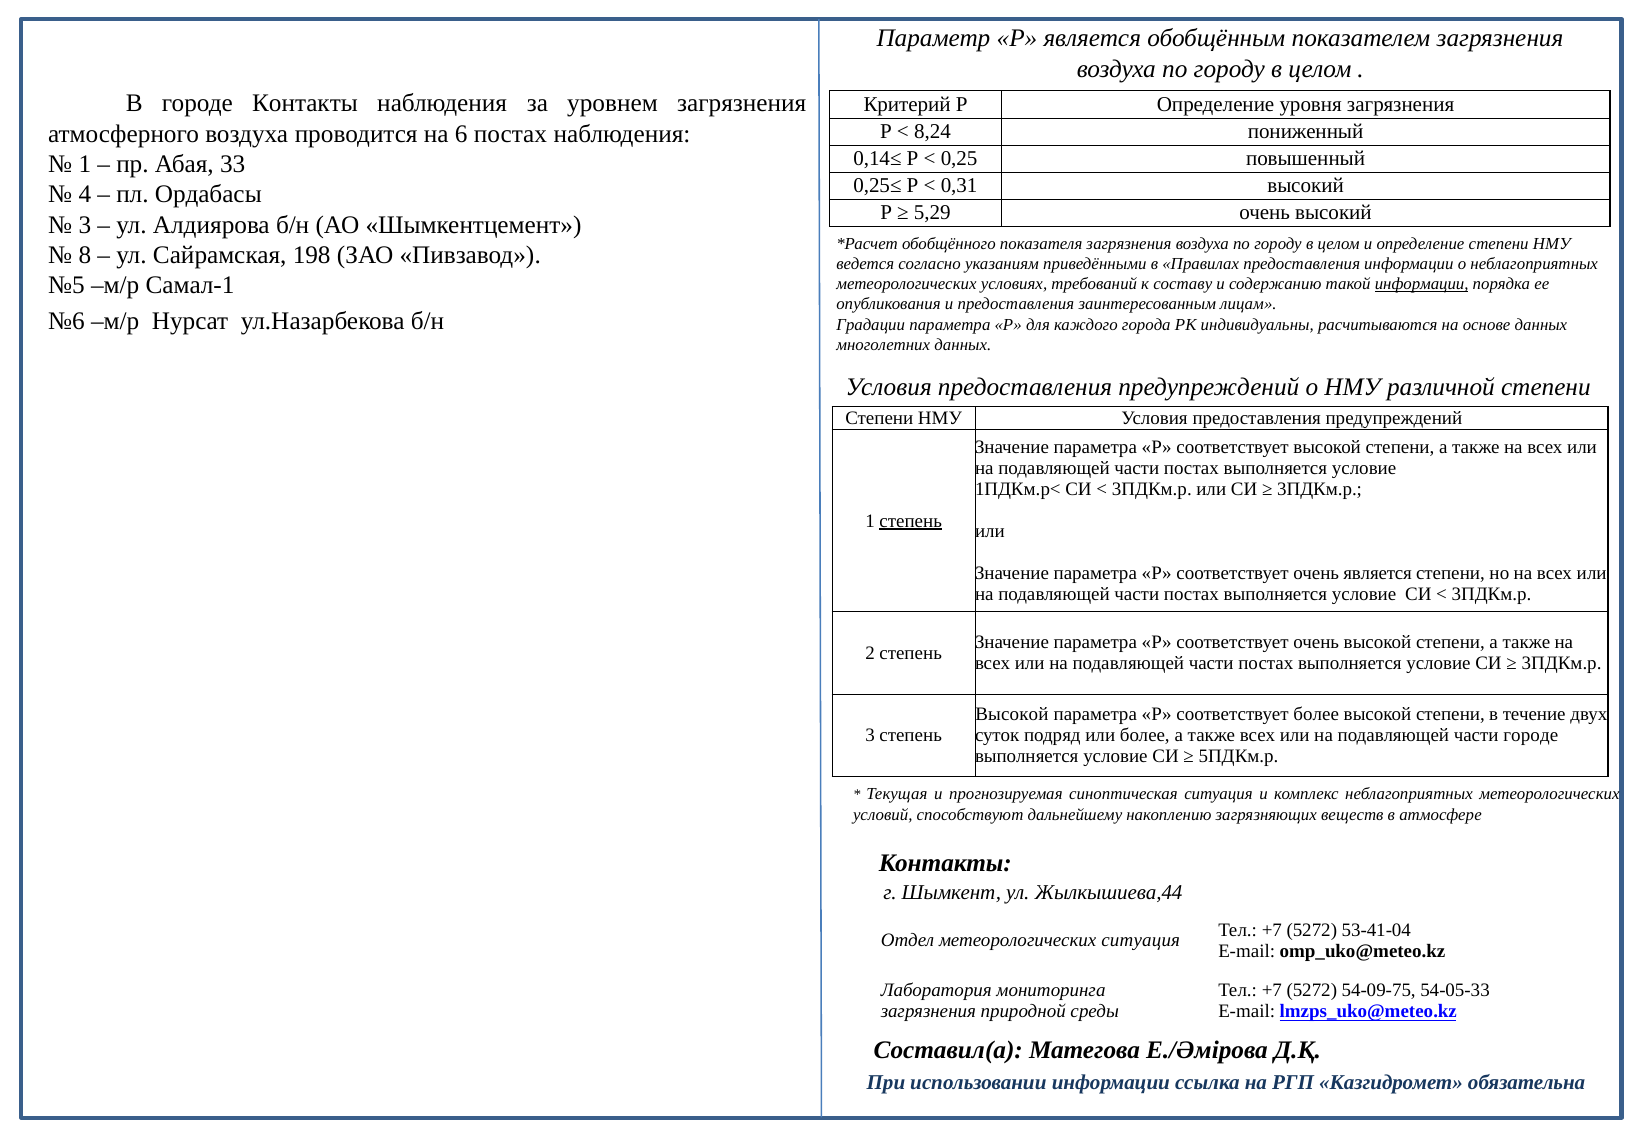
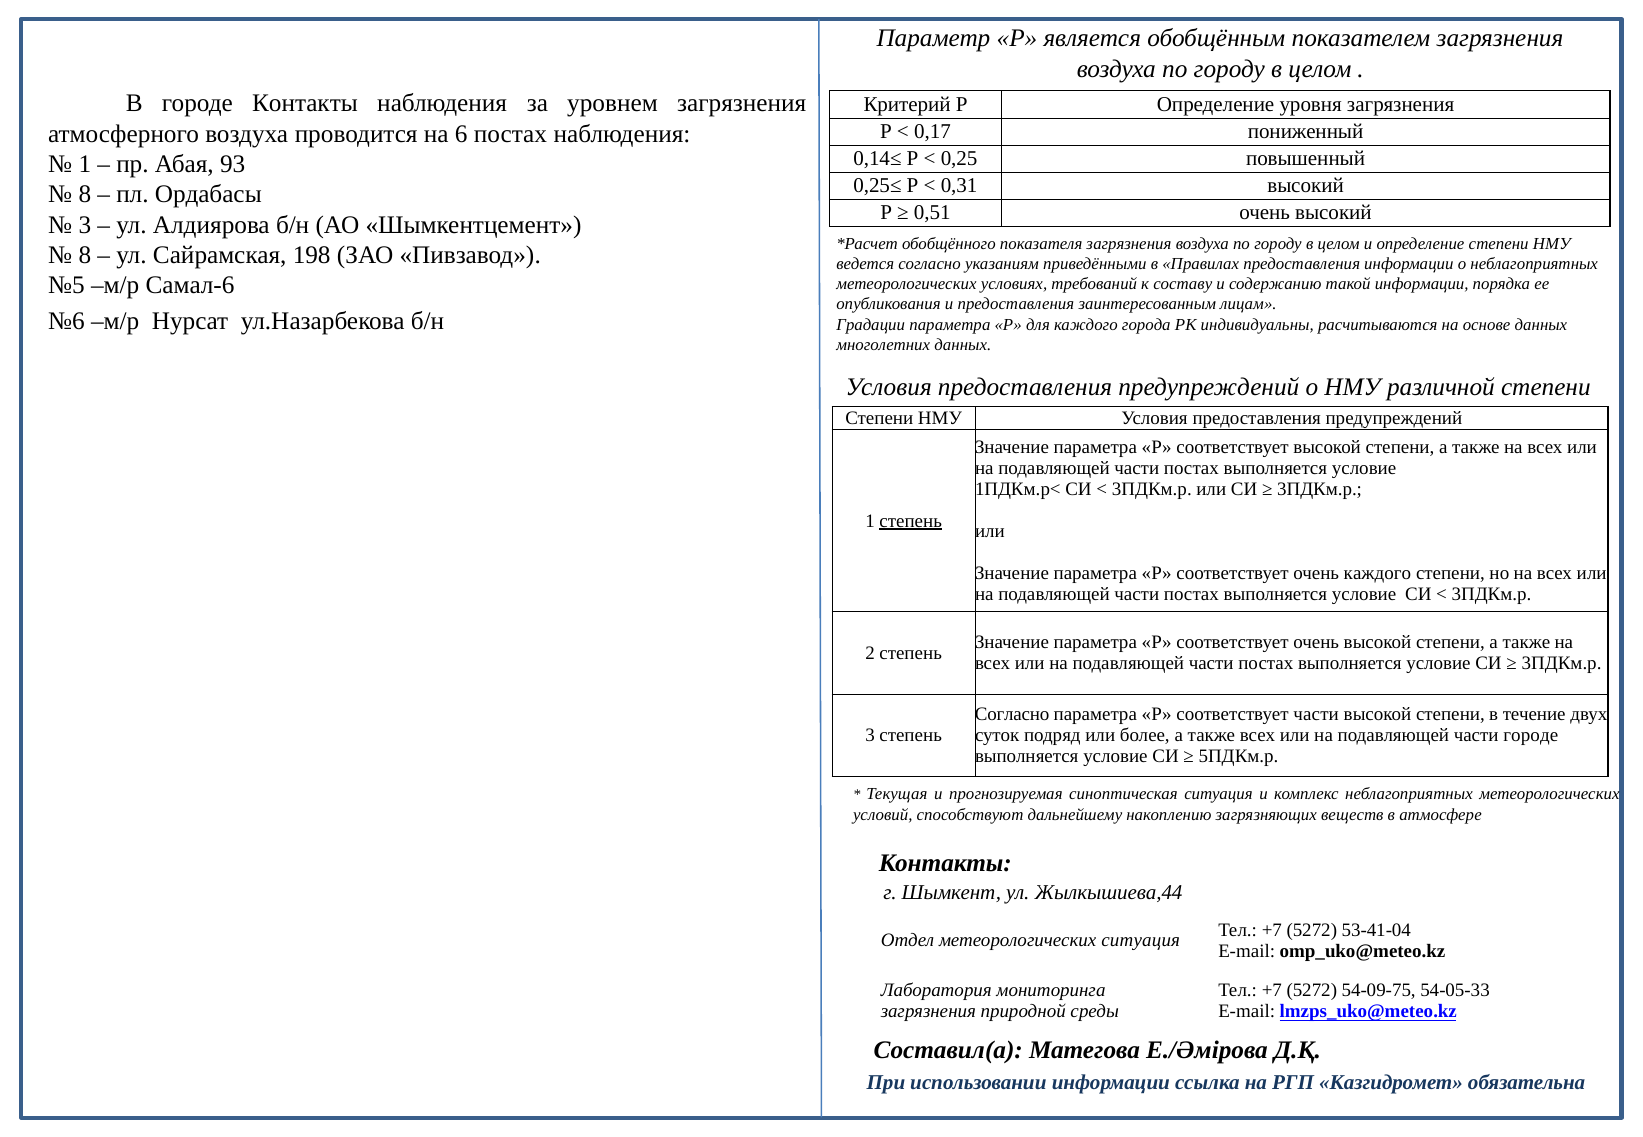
8,24: 8,24 -> 0,17
33: 33 -> 93
4 at (85, 194): 4 -> 8
5,29: 5,29 -> 0,51
Самал-1: Самал-1 -> Самал-6
информации at (1422, 284) underline: present -> none
очень является: является -> каждого
Высокой at (1012, 715): Высокой -> Согласно
соответствует более: более -> части
